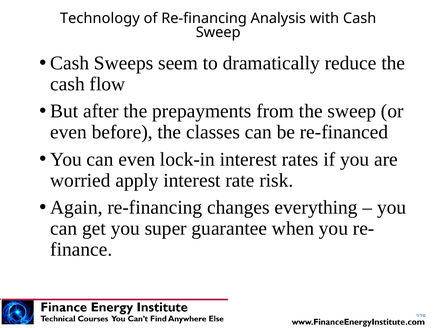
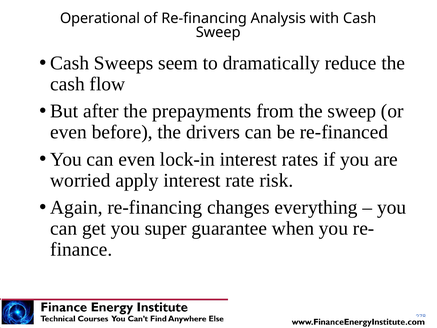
Technology: Technology -> Operational
classes: classes -> drivers
